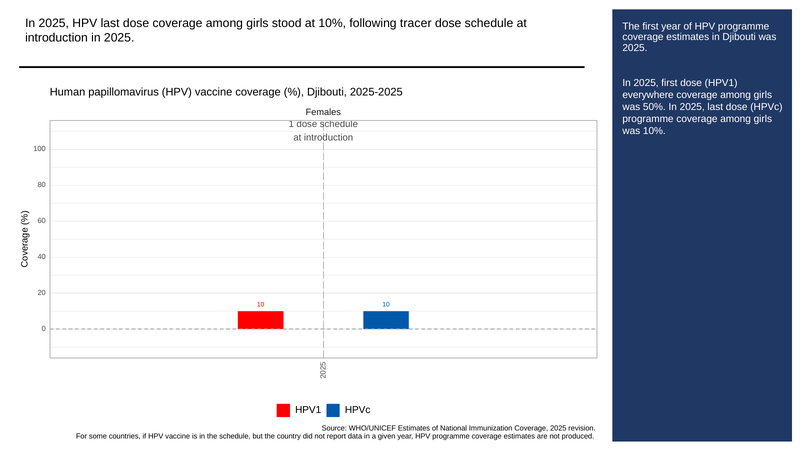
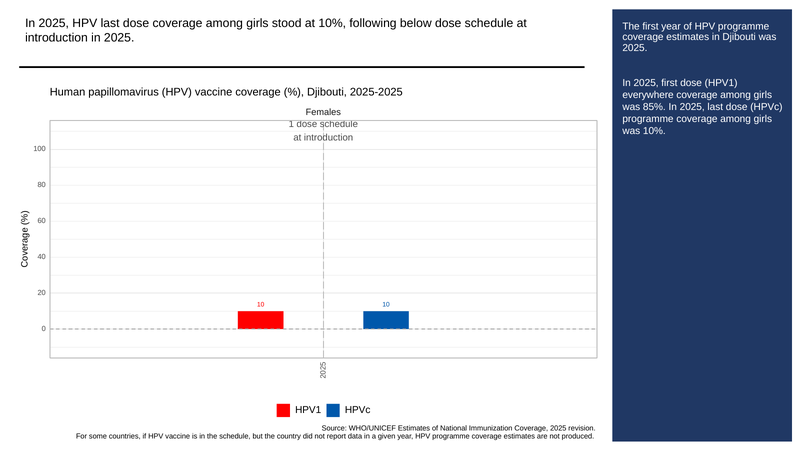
tracer: tracer -> below
50%: 50% -> 85%
